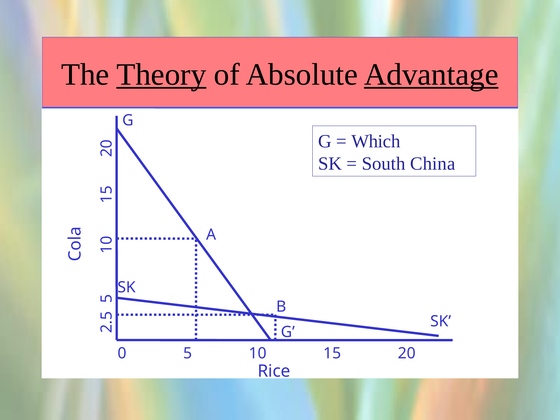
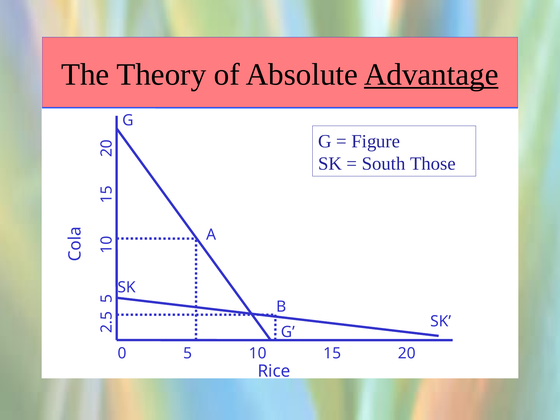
Theory underline: present -> none
Which: Which -> Figure
China: China -> Those
